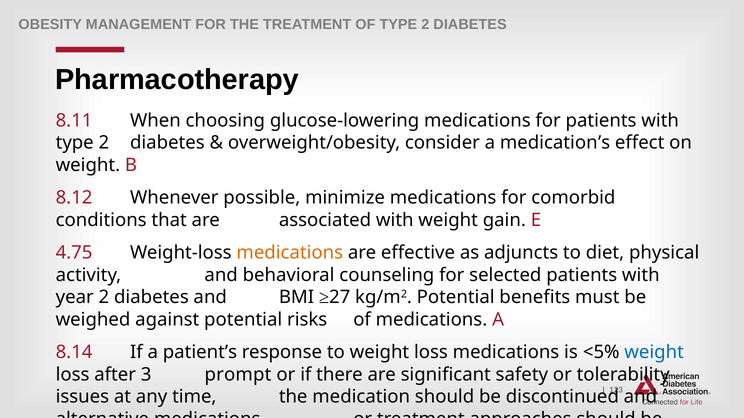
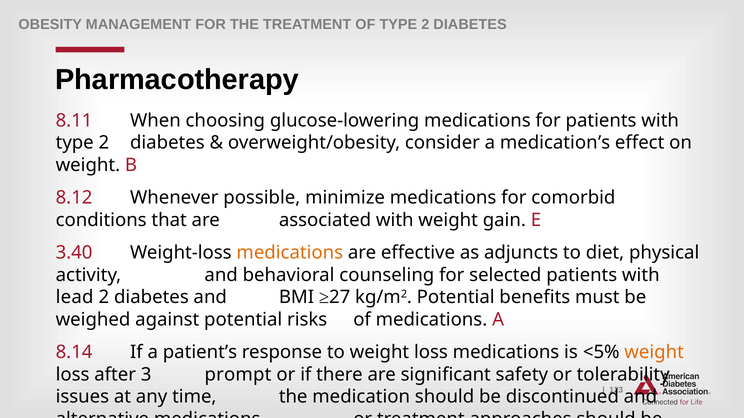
4.75: 4.75 -> 3.40
year: year -> lead
weight at (654, 353) colour: blue -> orange
